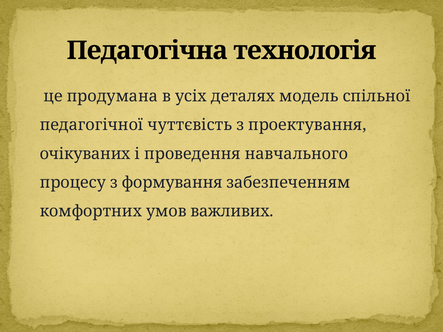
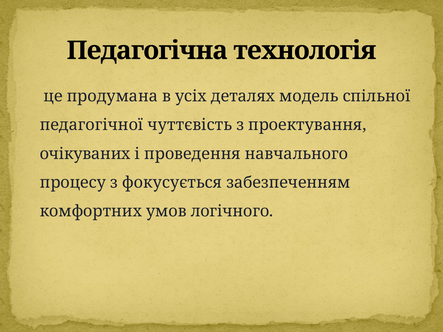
формування: формування -> фокусується
важливих: важливих -> логічного
